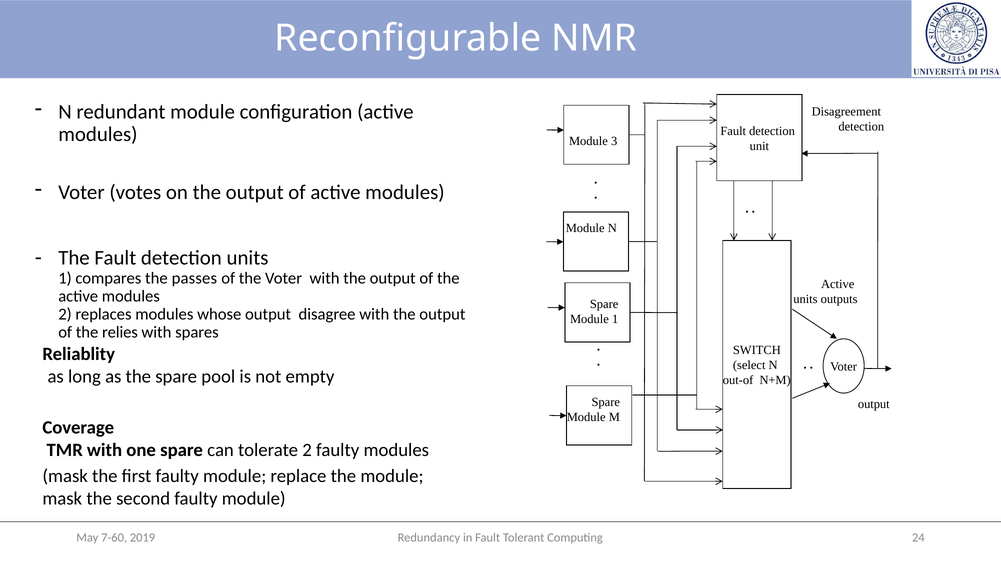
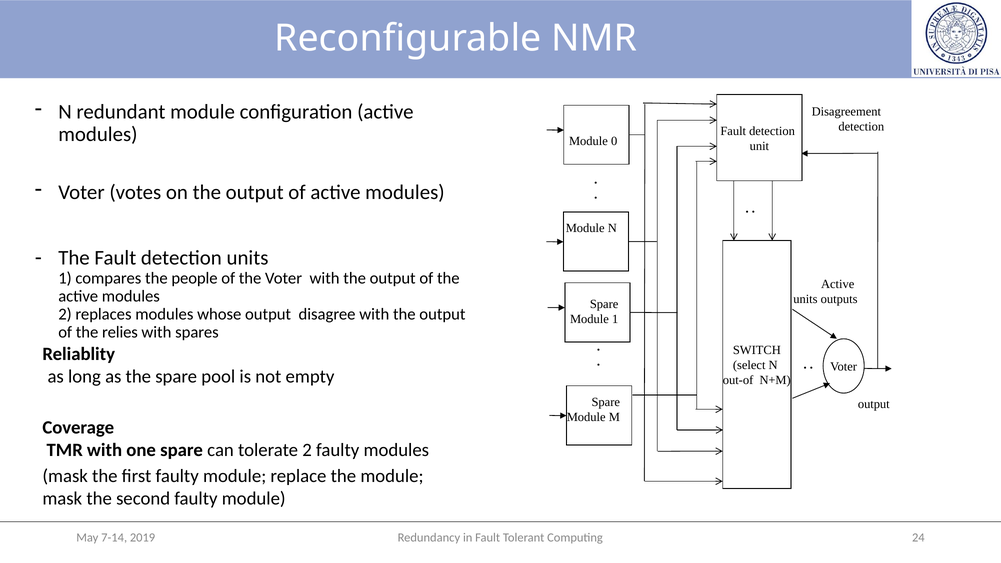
3: 3 -> 0
passes: passes -> people
7-60: 7-60 -> 7-14
